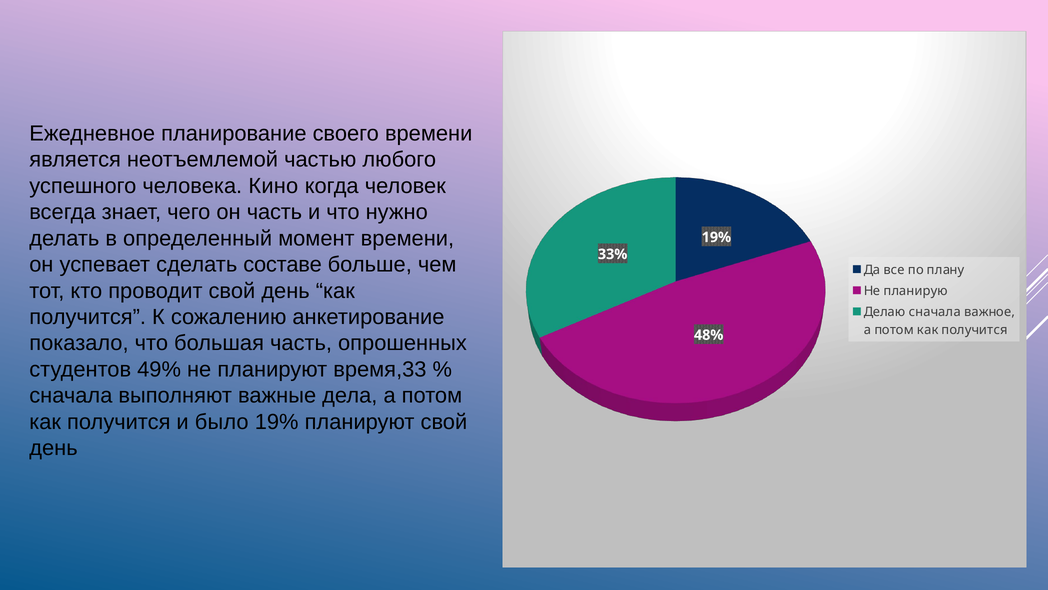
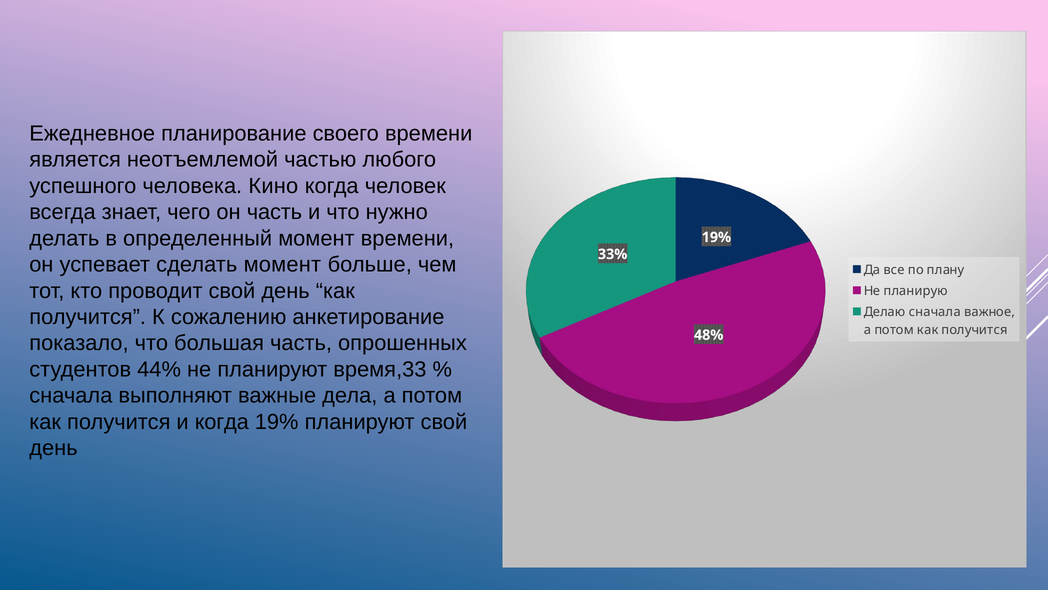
сделать составе: составе -> момент
49%: 49% -> 44%
и было: было -> когда
